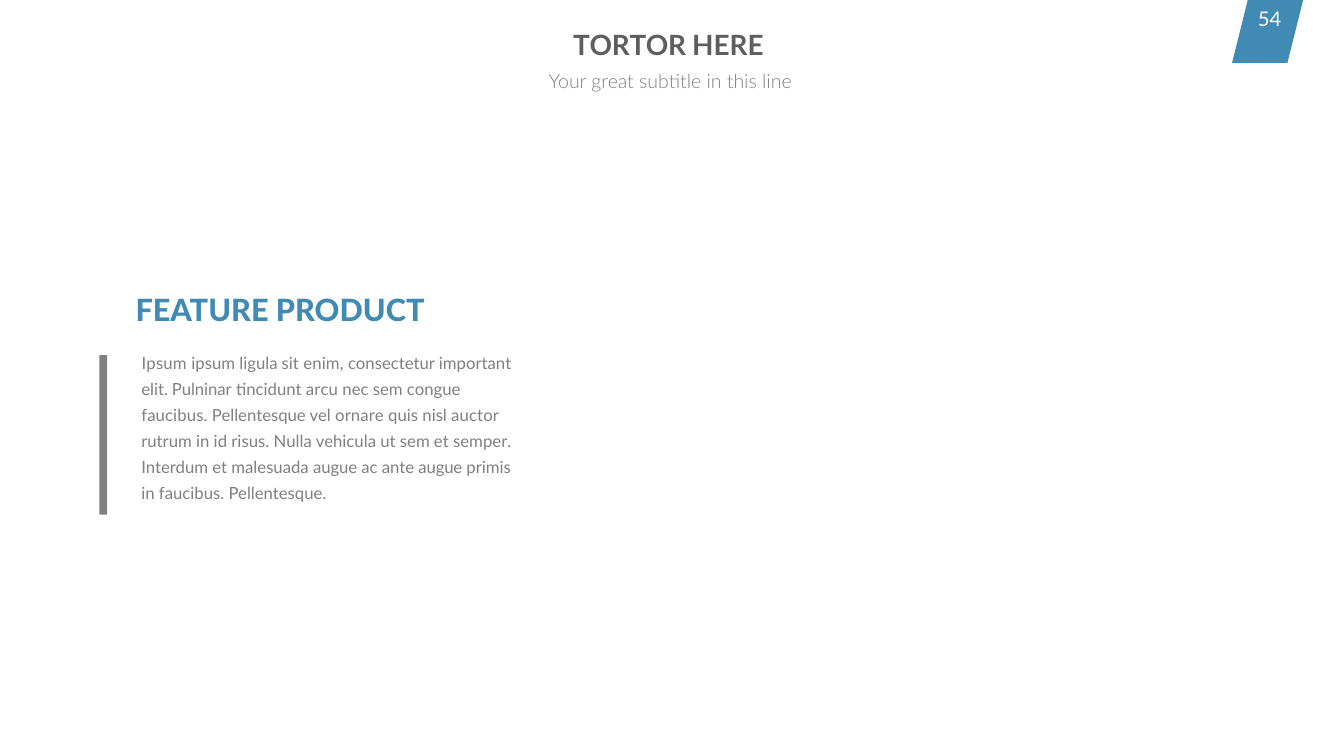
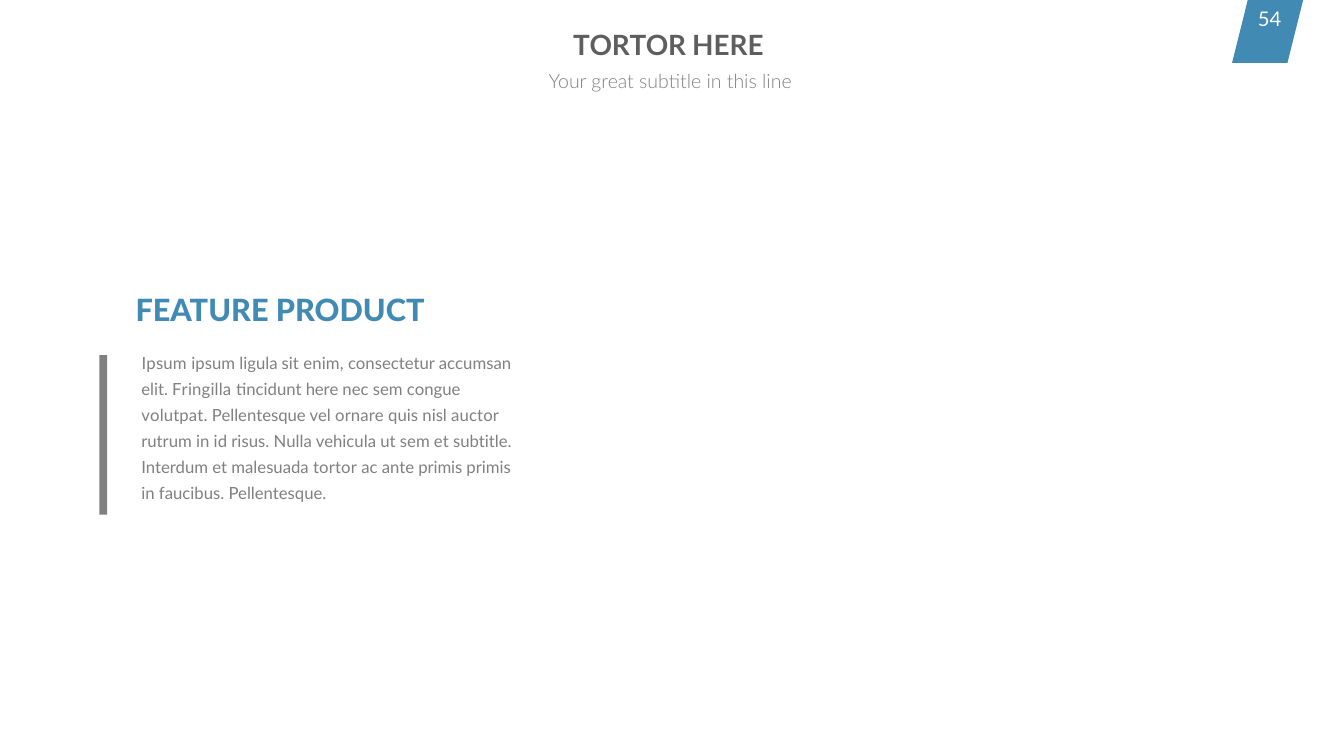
important: important -> accumsan
Pulninar: Pulninar -> Fringilla
tincidunt arcu: arcu -> here
faucibus at (174, 416): faucibus -> volutpat
et semper: semper -> subtitle
malesuada augue: augue -> tortor
ante augue: augue -> primis
